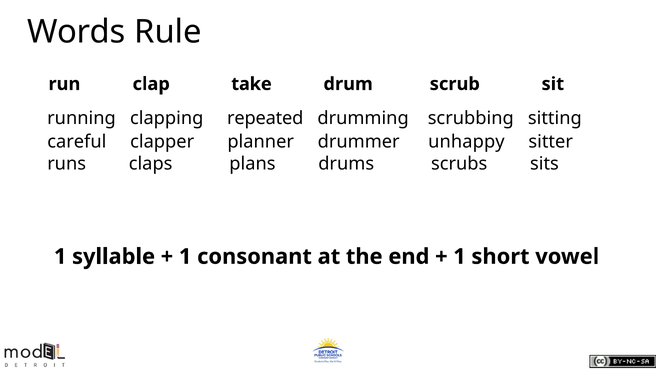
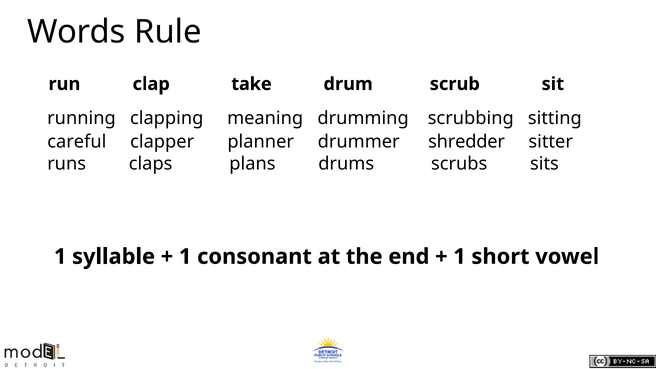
repeated: repeated -> meaning
unhappy: unhappy -> shredder
